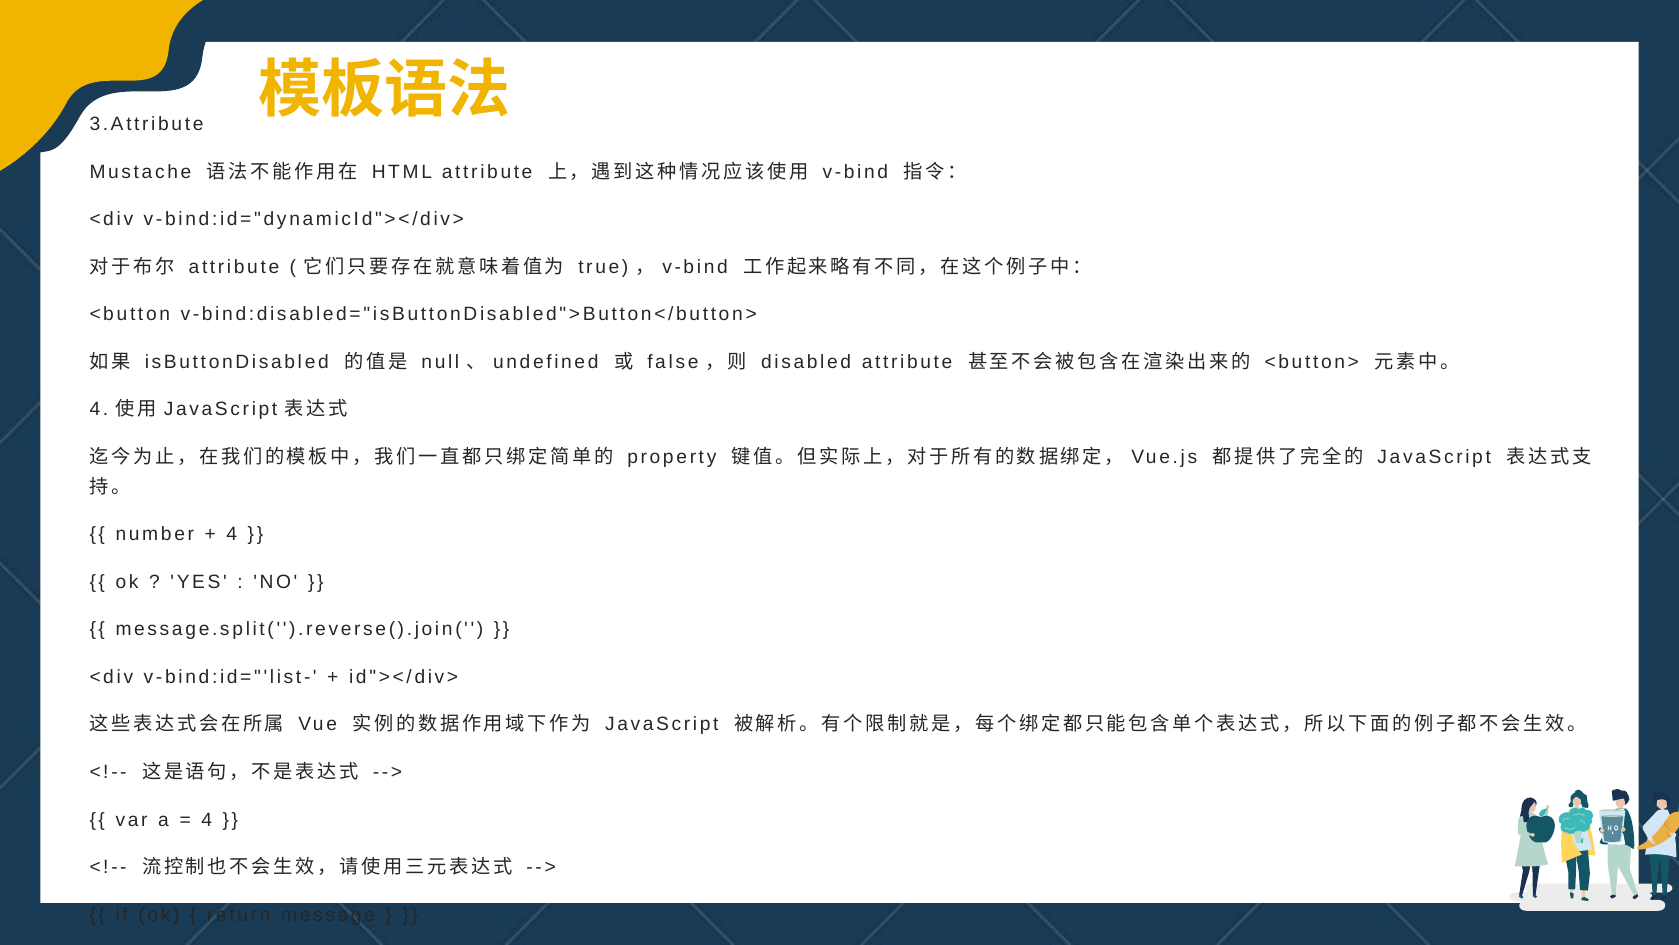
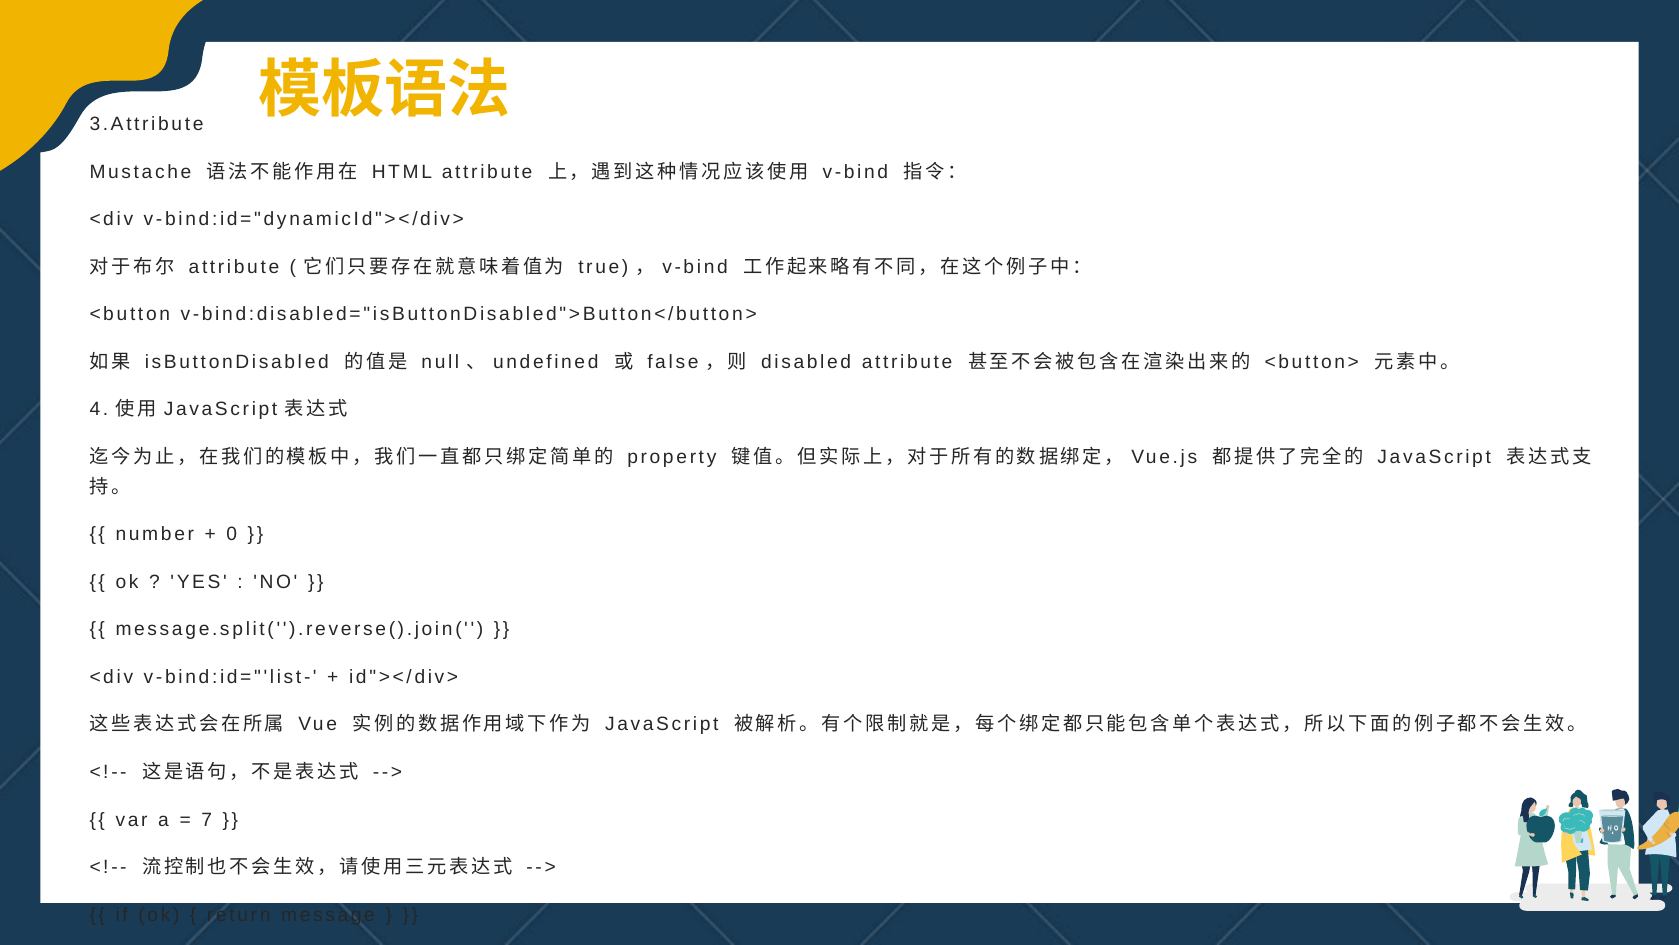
4 at (232, 534): 4 -> 0
4 at (207, 819): 4 -> 7
